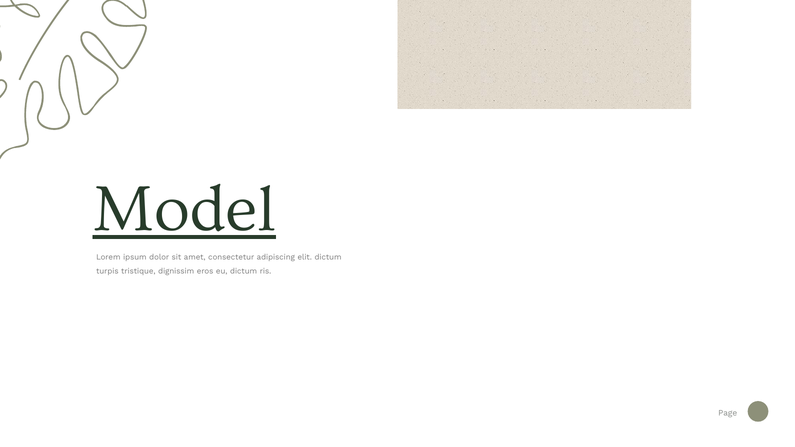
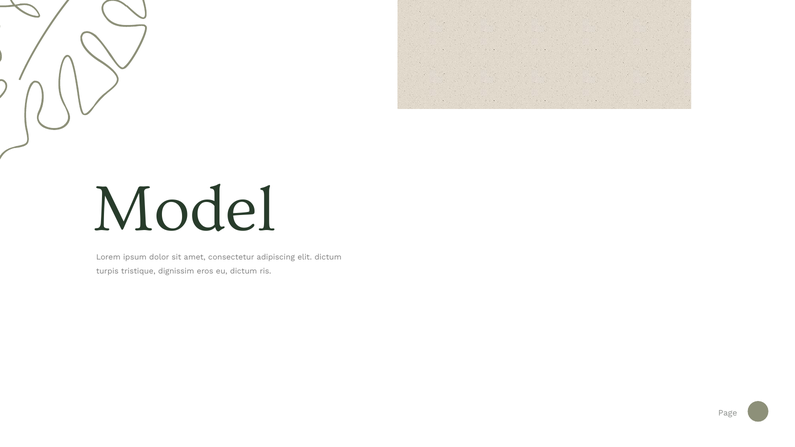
Model underline: present -> none
